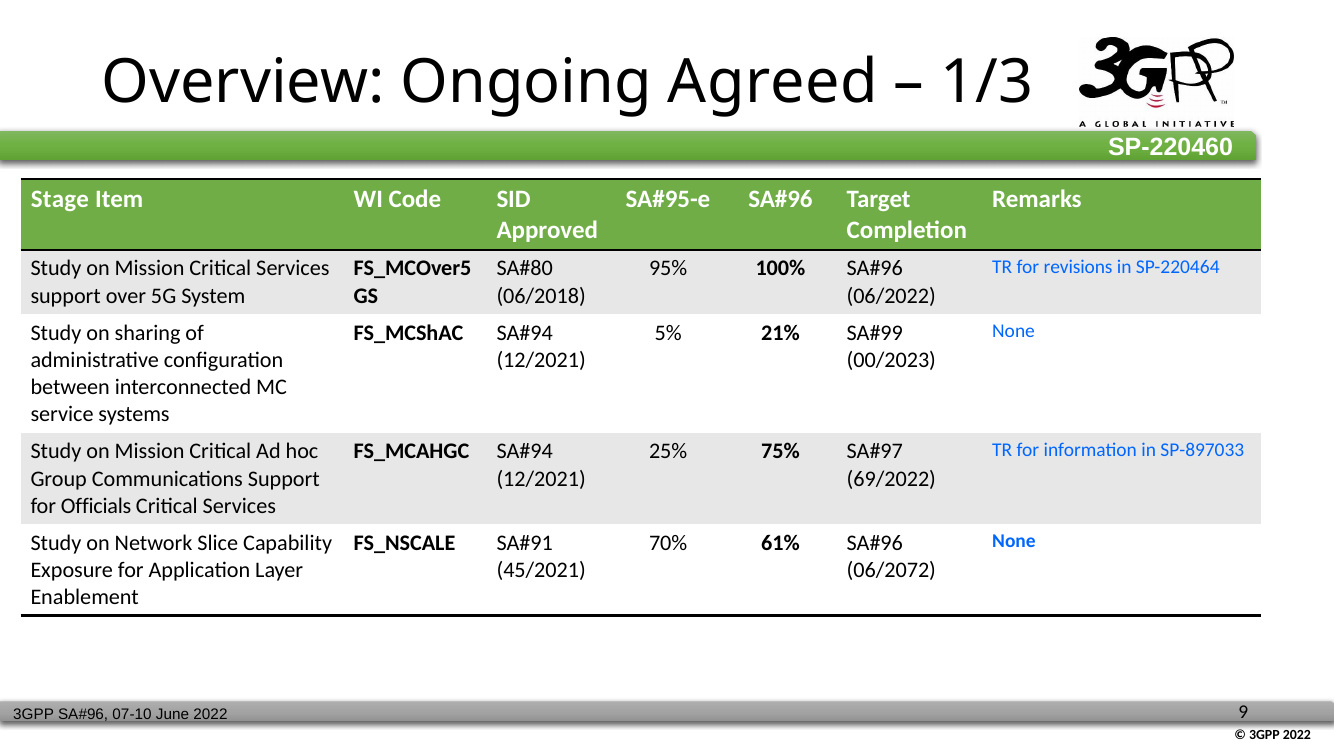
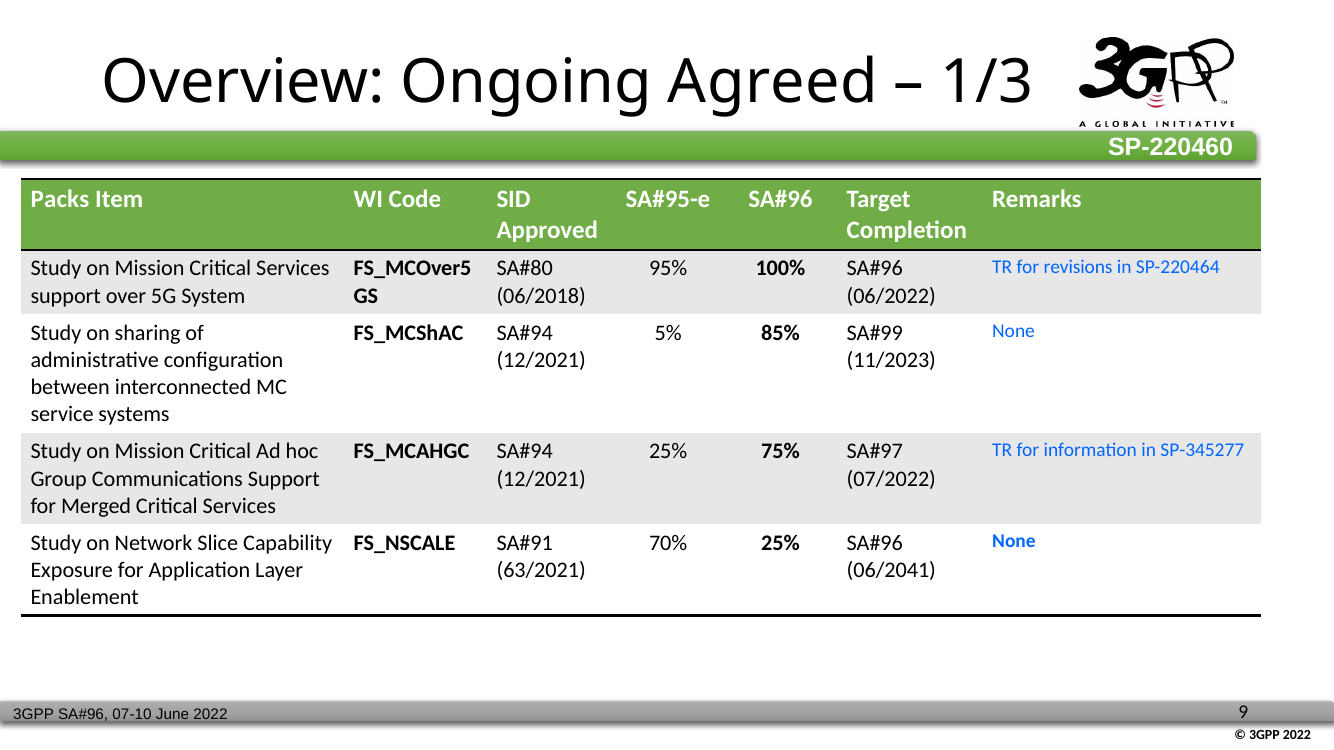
Stage: Stage -> Packs
21%: 21% -> 85%
00/2023: 00/2023 -> 11/2023
SP-897033: SP-897033 -> SP-345277
69/2022: 69/2022 -> 07/2022
Officials: Officials -> Merged
70% 61%: 61% -> 25%
45/2021: 45/2021 -> 63/2021
06/2072: 06/2072 -> 06/2041
